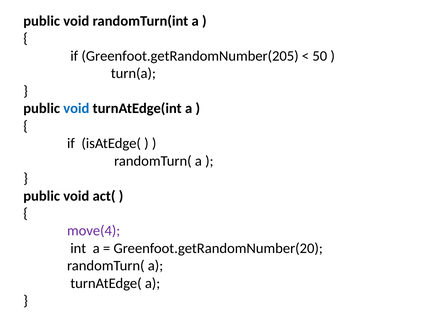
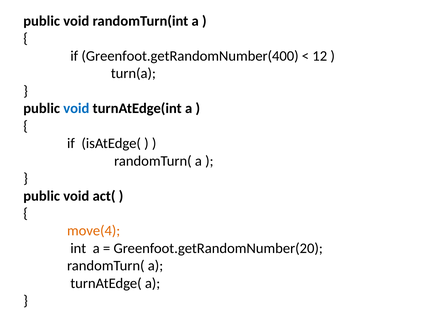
Greenfoot.getRandomNumber(205: Greenfoot.getRandomNumber(205 -> Greenfoot.getRandomNumber(400
50: 50 -> 12
move(4 colour: purple -> orange
